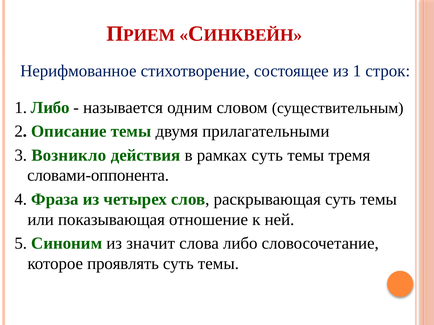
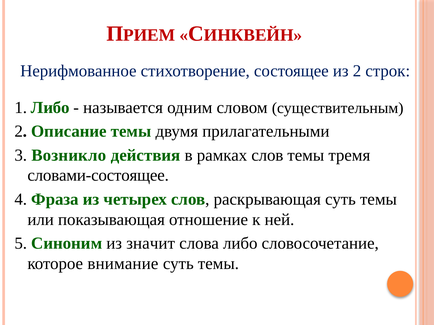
из 1: 1 -> 2
рамках суть: суть -> слов
словами-оппонента: словами-оппонента -> словами-состоящее
проявлять: проявлять -> внимание
